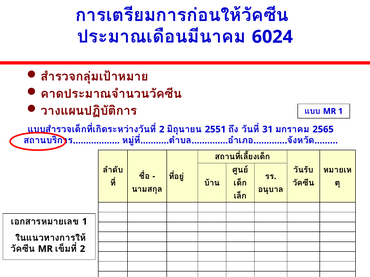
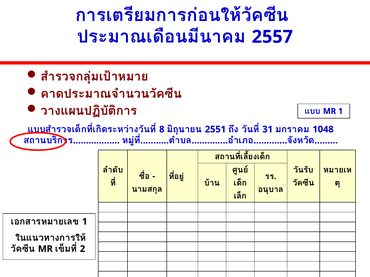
6024: 6024 -> 2557
2 at (162, 130): 2 -> 8
2565: 2565 -> 1048
